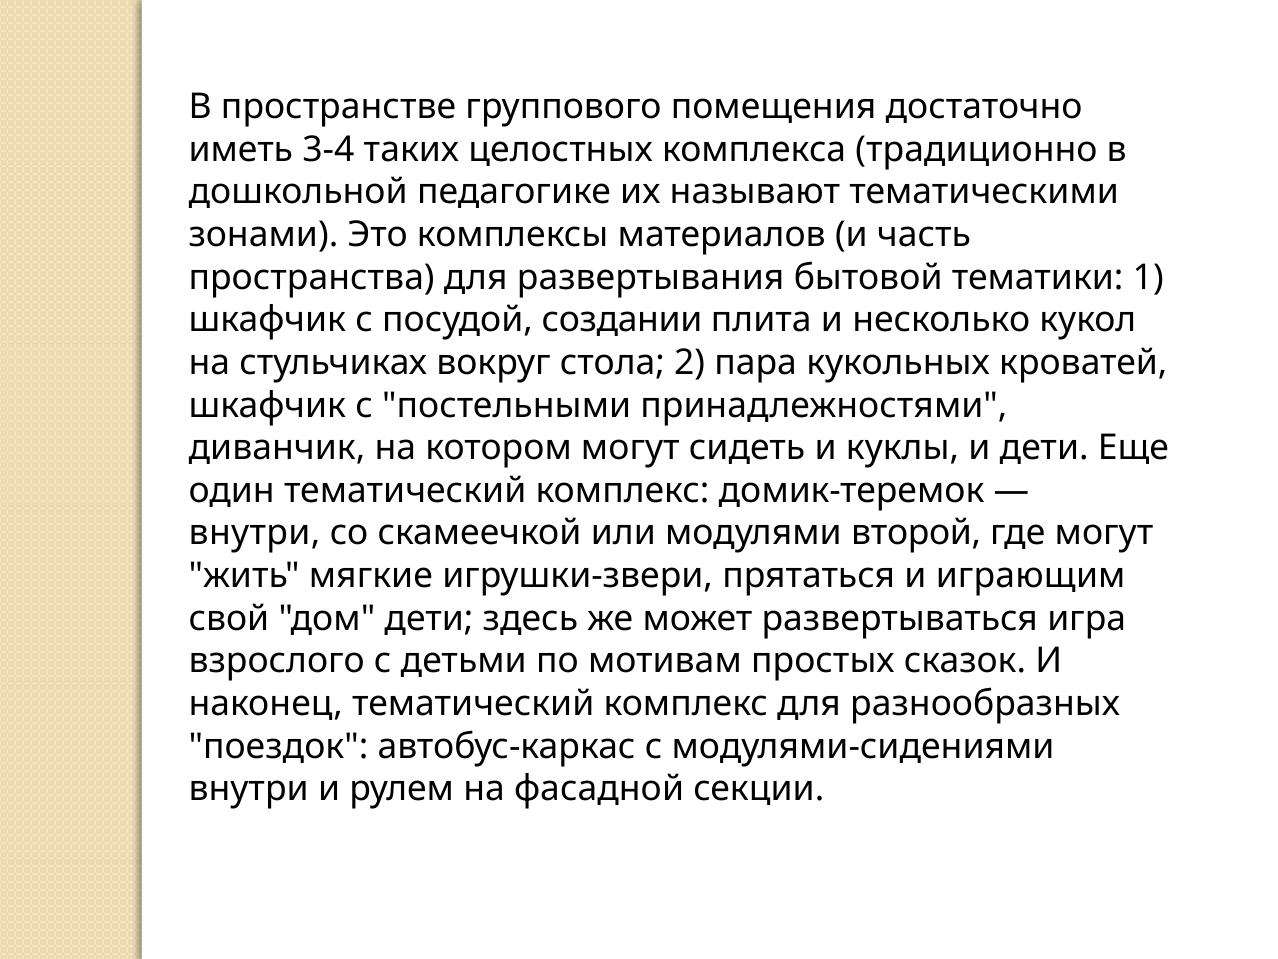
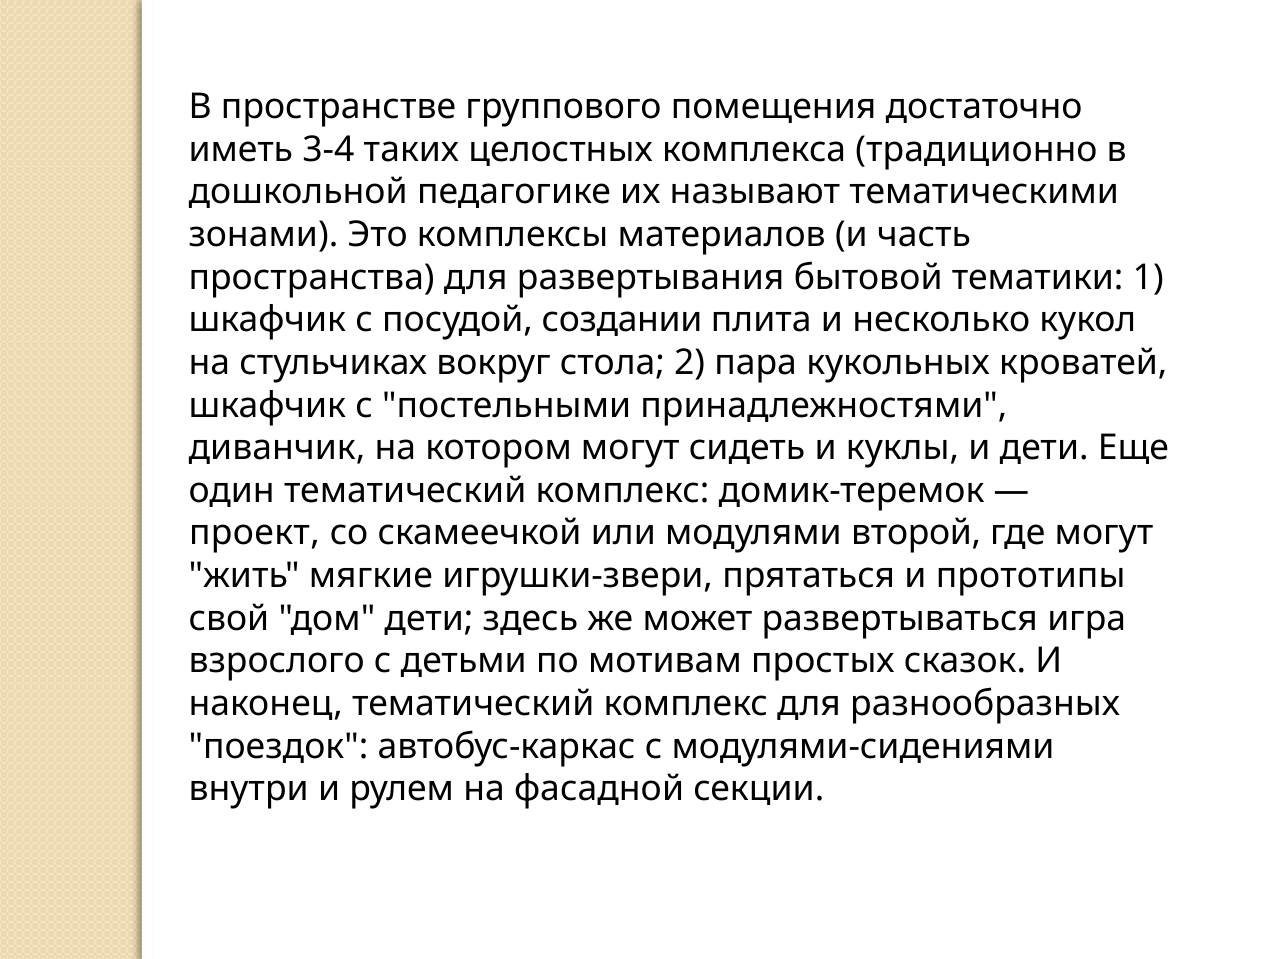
внутри at (254, 533): внутри -> проект
играющим: играющим -> прототипы
